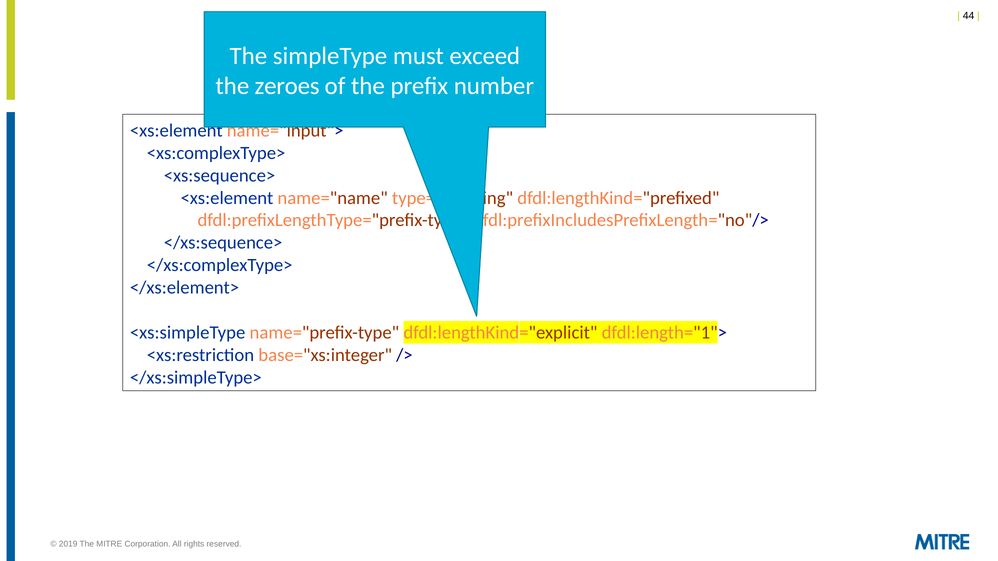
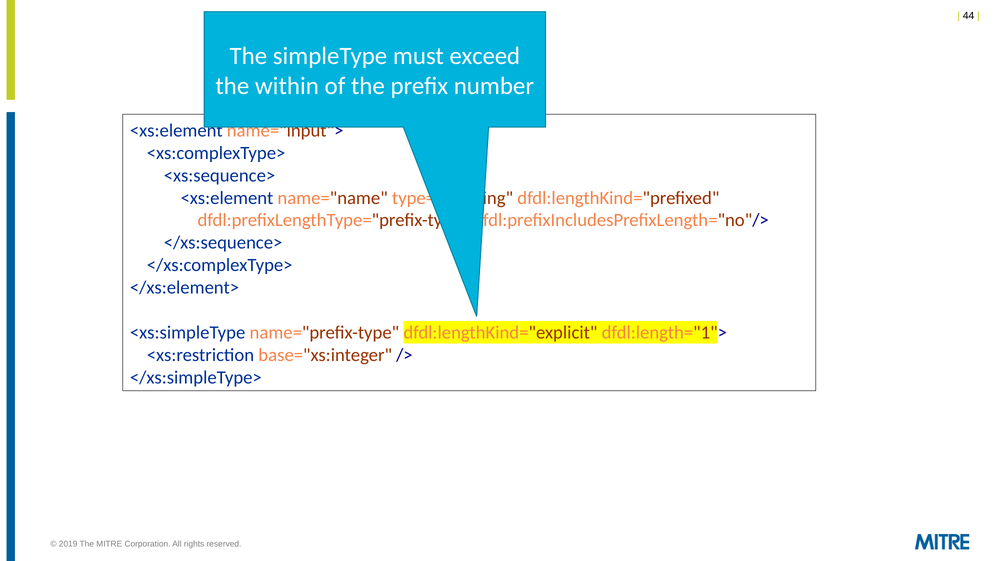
zeroes: zeroes -> within
